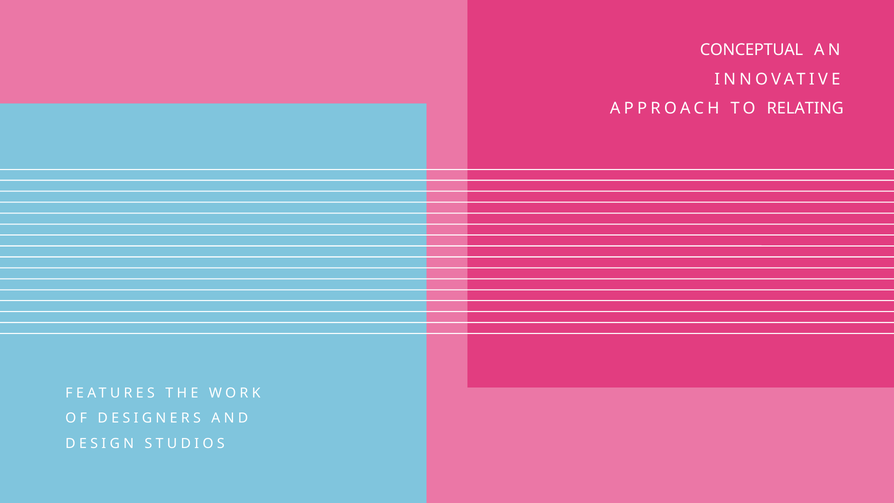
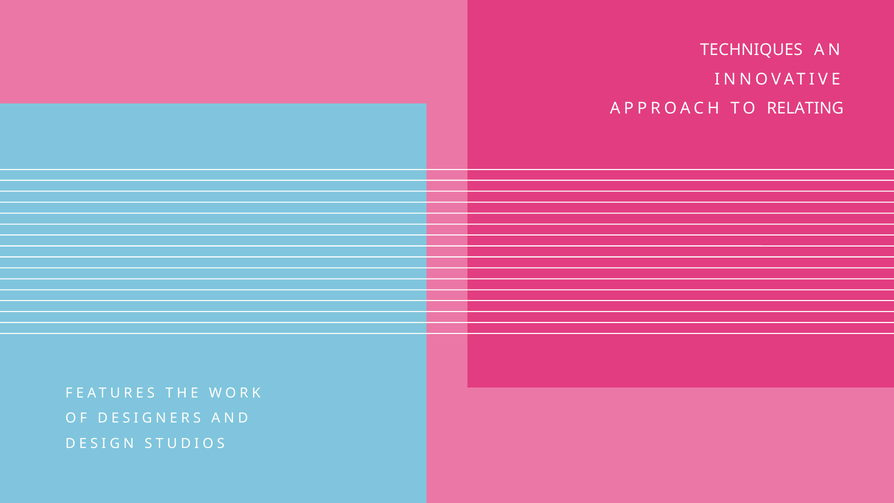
CONCEPTUAL: CONCEPTUAL -> TECHNIQUES
